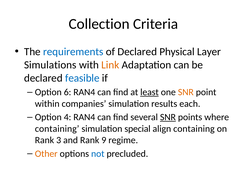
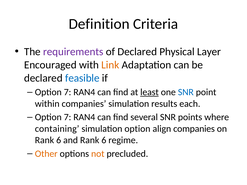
Collection: Collection -> Definition
requirements colour: blue -> purple
Simulations: Simulations -> Encouraged
6 at (68, 92): 6 -> 7
SNR at (186, 92) colour: orange -> blue
4 at (68, 117): 4 -> 7
SNR at (168, 117) underline: present -> none
simulation special: special -> option
align containing: containing -> companies
3 at (59, 140): 3 -> 6
and Rank 9: 9 -> 6
not colour: blue -> orange
